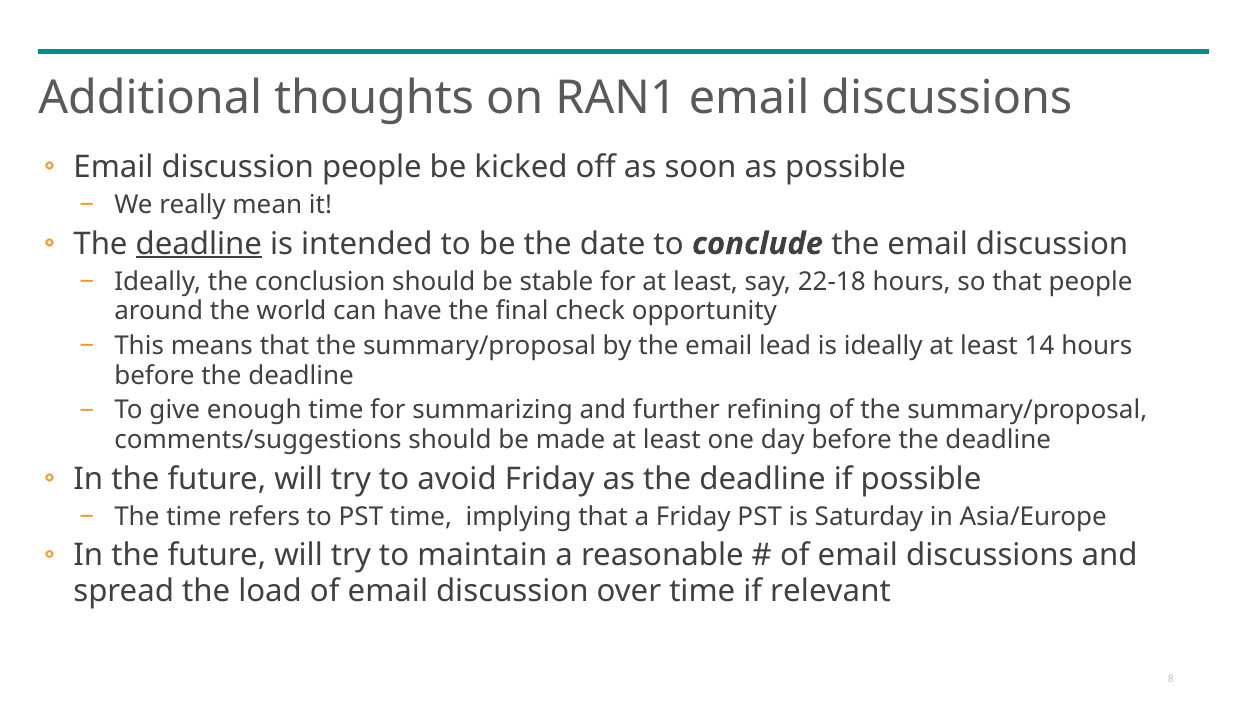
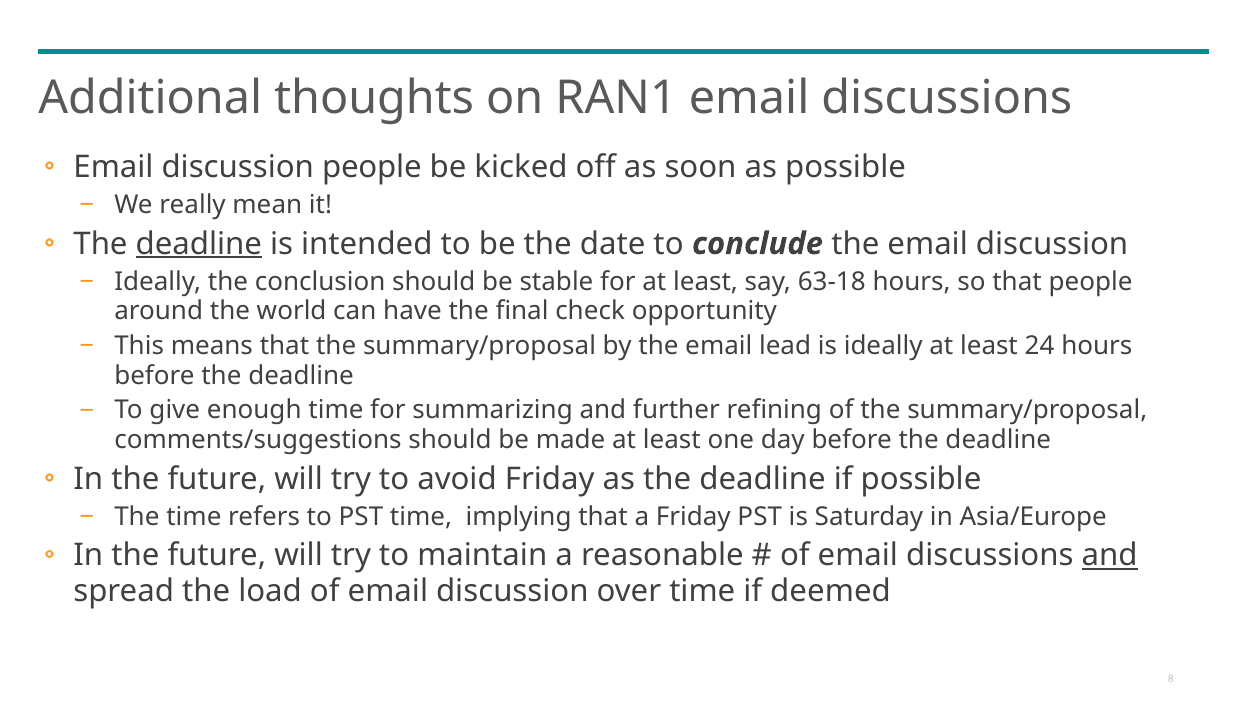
22-18: 22-18 -> 63-18
14: 14 -> 24
and at (1110, 556) underline: none -> present
relevant: relevant -> deemed
